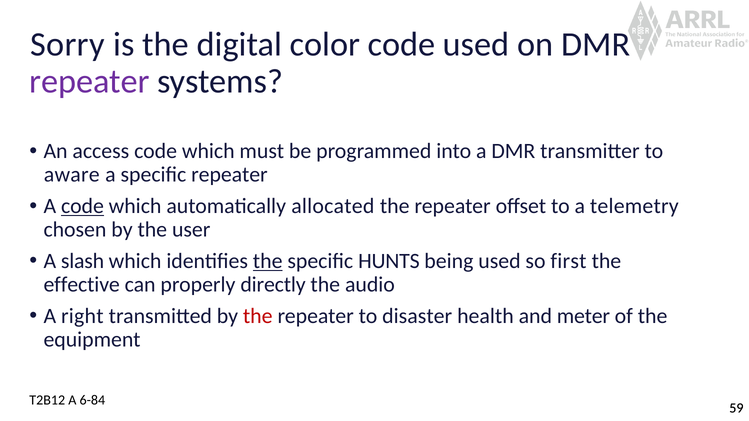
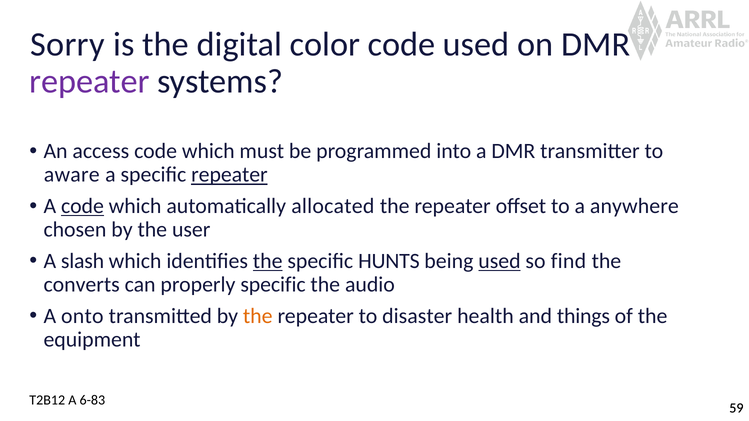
repeater at (229, 175) underline: none -> present
telemetry: telemetry -> anywhere
used at (499, 261) underline: none -> present
first: first -> find
effective: effective -> converts
properly directly: directly -> specific
right: right -> onto
the at (258, 316) colour: red -> orange
meter: meter -> things
6-84: 6-84 -> 6-83
